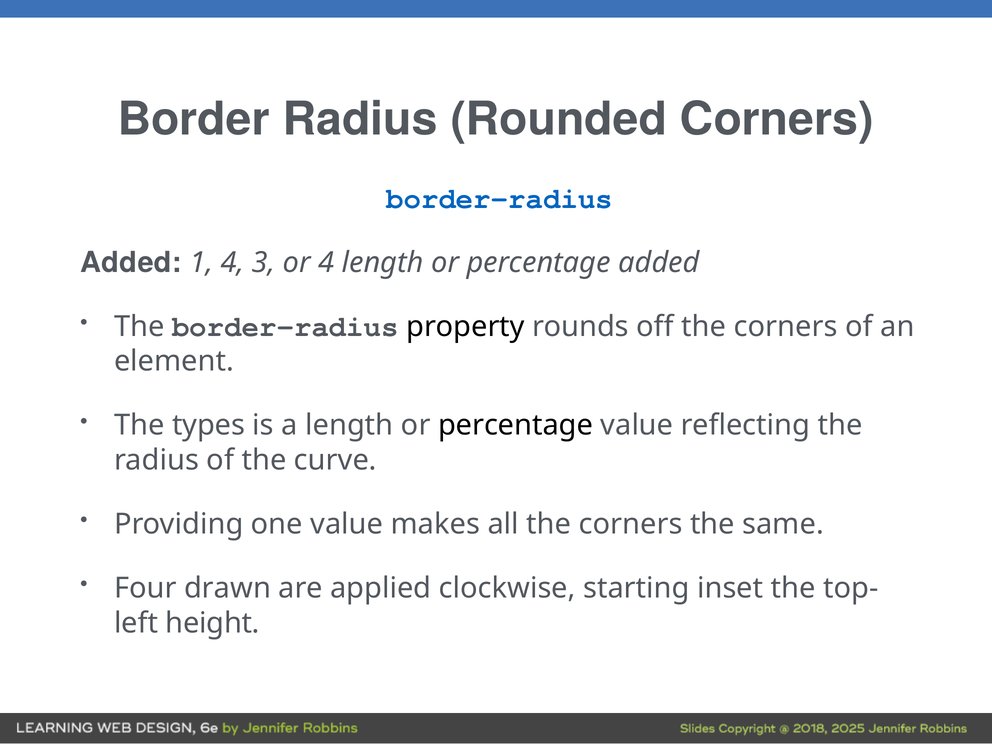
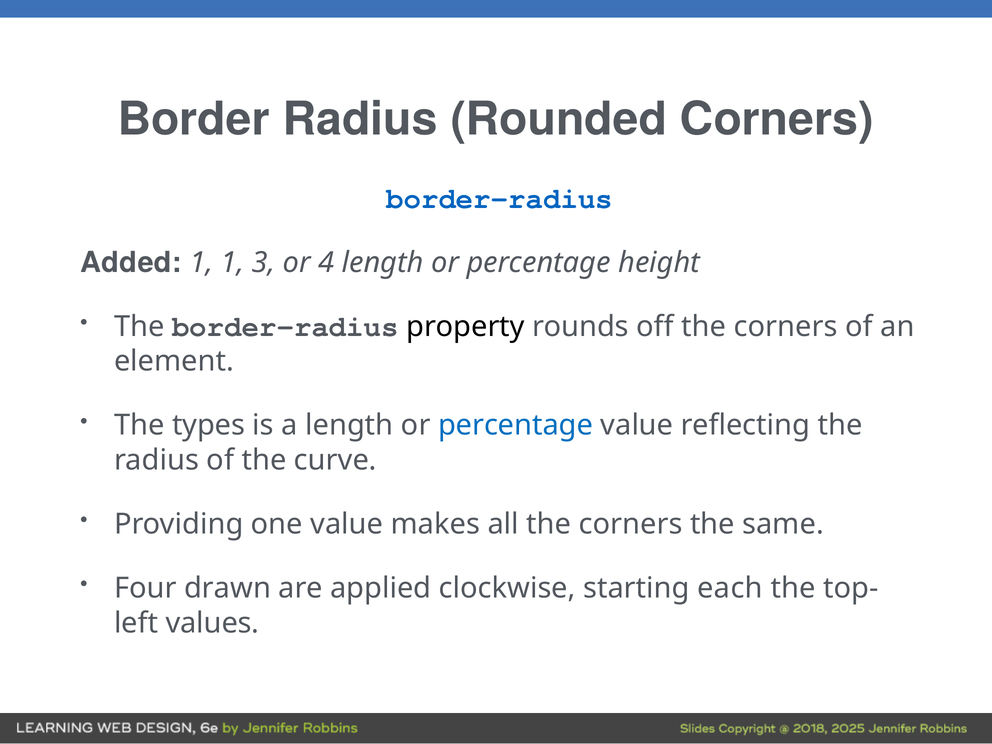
1 4: 4 -> 1
percentage added: added -> height
percentage at (516, 425) colour: black -> blue
inset: inset -> each
height: height -> values
